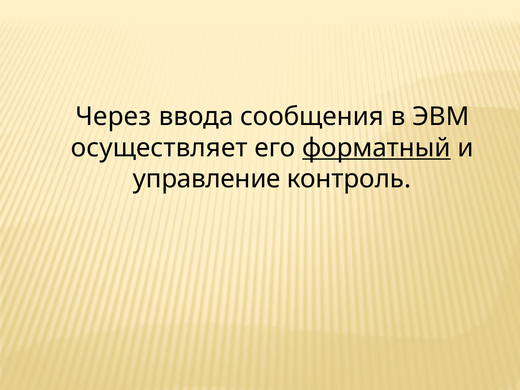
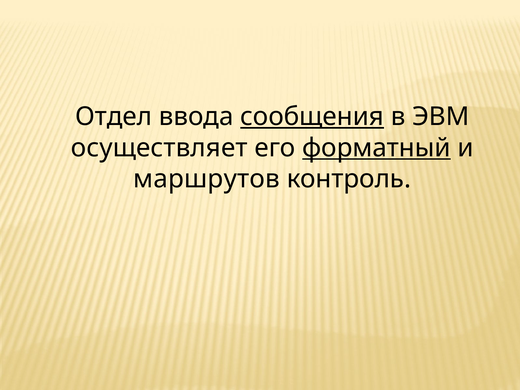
Через: Через -> Отдел
сообщения underline: none -> present
управление: управление -> маршрутов
